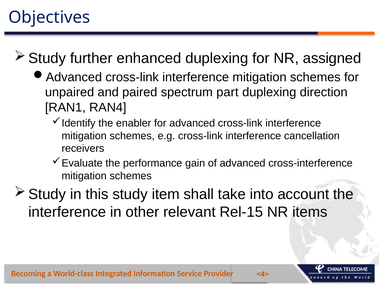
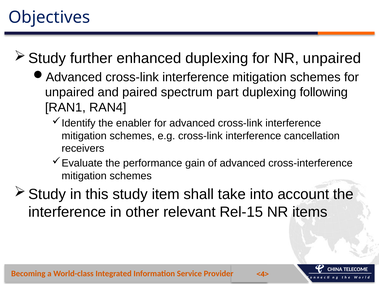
NR assigned: assigned -> unpaired
direction: direction -> following
